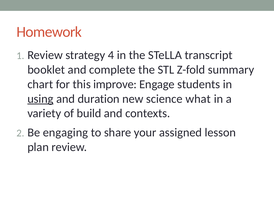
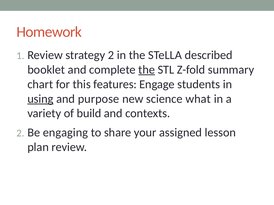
strategy 4: 4 -> 2
transcript: transcript -> described
the at (147, 70) underline: none -> present
improve: improve -> features
duration: duration -> purpose
